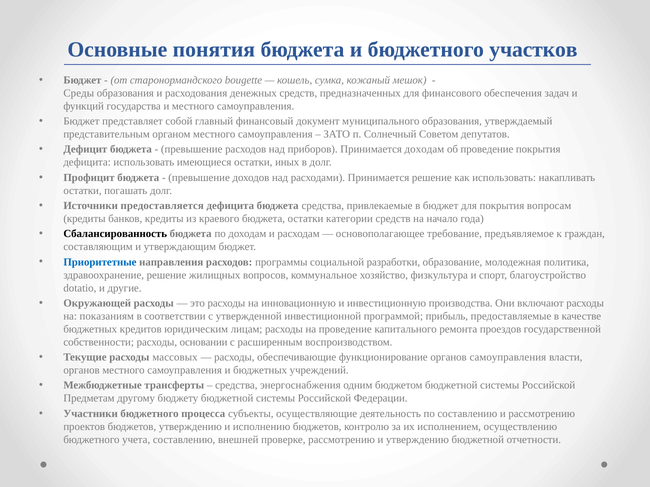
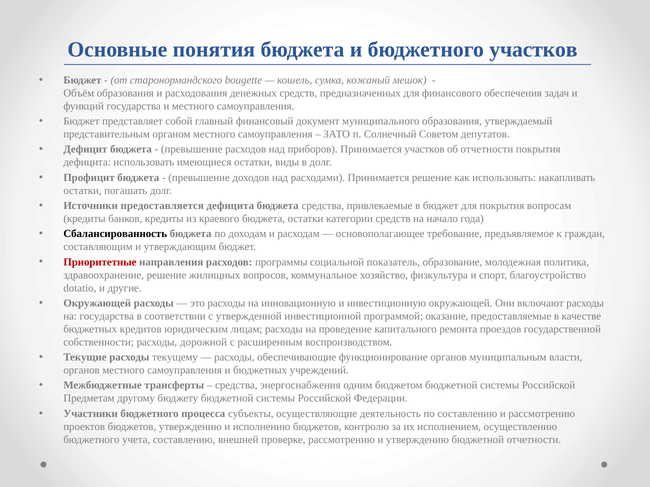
Среды: Среды -> Объём
Принимается доходам: доходам -> участков
об проведение: проведение -> отчетности
иных: иных -> виды
Приоритетные colour: blue -> red
разработки: разработки -> показатель
инвестиционную производства: производства -> окружающей
на показаниям: показаниям -> государства
прибыль: прибыль -> оказание
основании: основании -> дорожной
массовых: массовых -> текущему
органов самоуправления: самоуправления -> муниципальным
